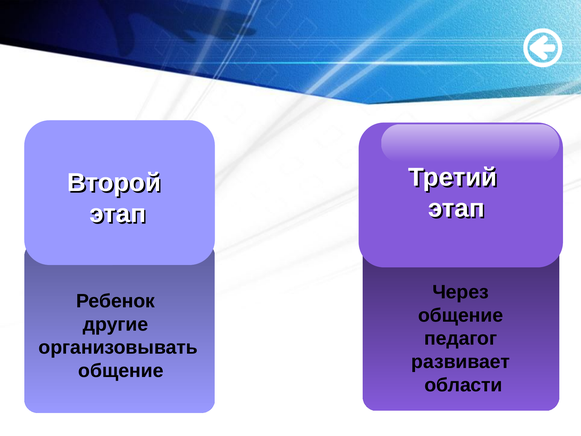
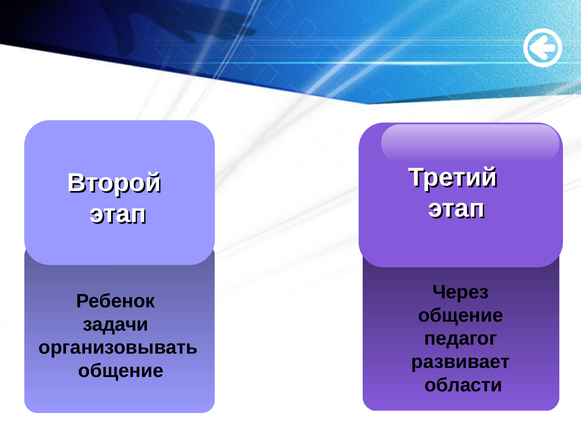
другие: другие -> задачи
